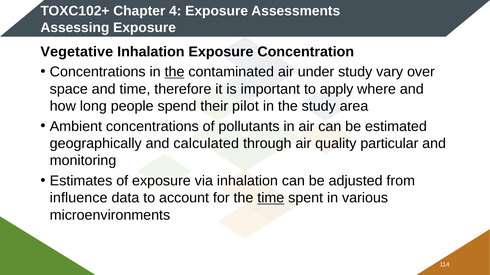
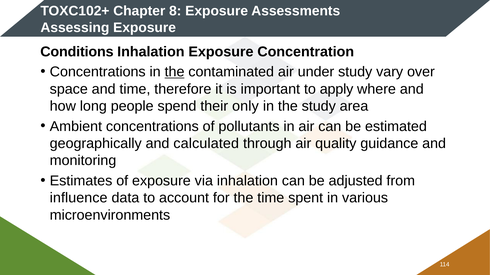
4: 4 -> 8
Vegetative: Vegetative -> Conditions
pilot: pilot -> only
particular: particular -> guidance
time at (271, 198) underline: present -> none
